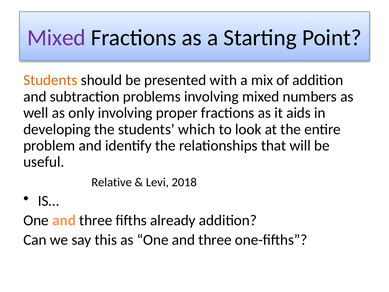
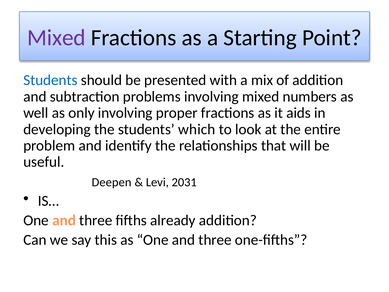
Students at (50, 80) colour: orange -> blue
Relative: Relative -> Deepen
2018: 2018 -> 2031
